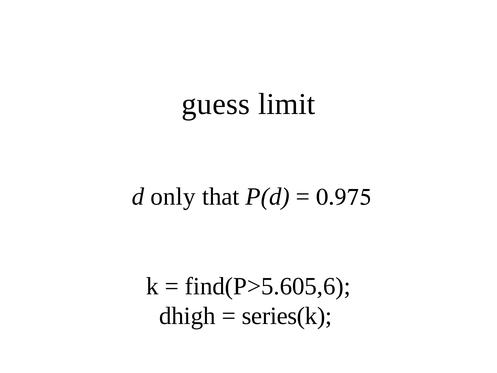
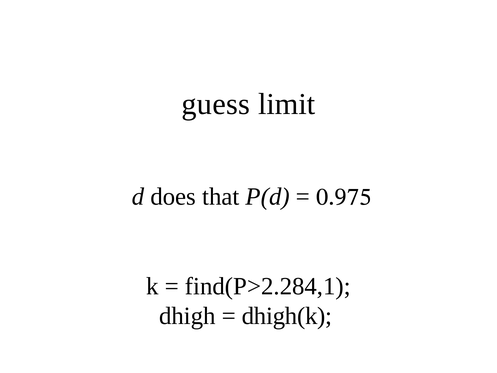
only: only -> does
find(P>5.605,6: find(P>5.605,6 -> find(P>2.284,1
series(k: series(k -> dhigh(k
